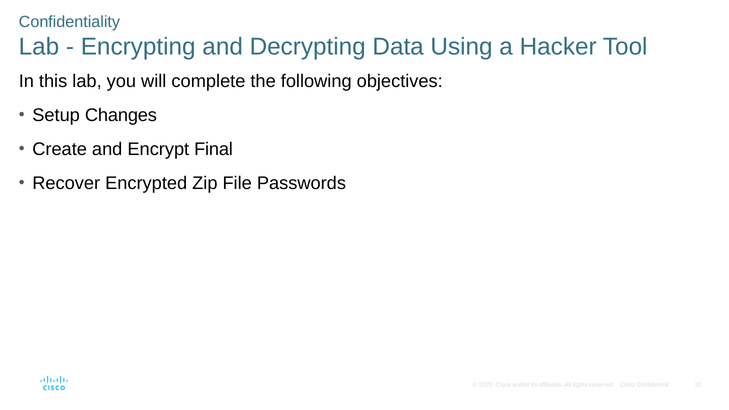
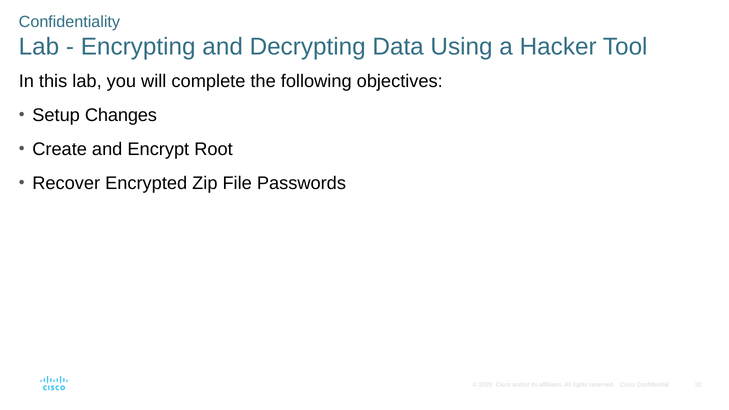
Final: Final -> Root
